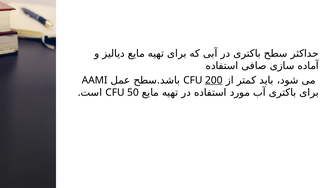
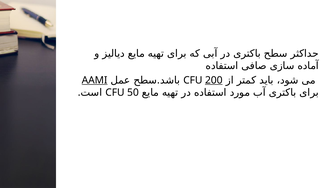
AAMI underline: none -> present
